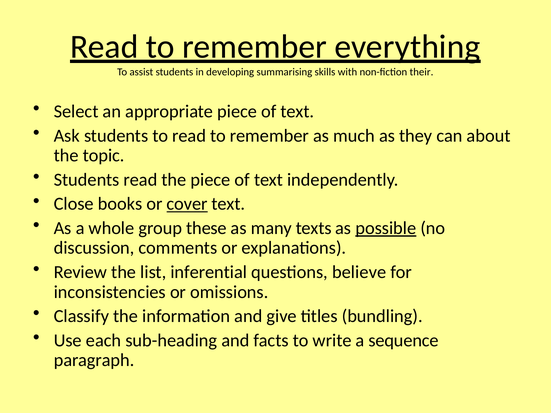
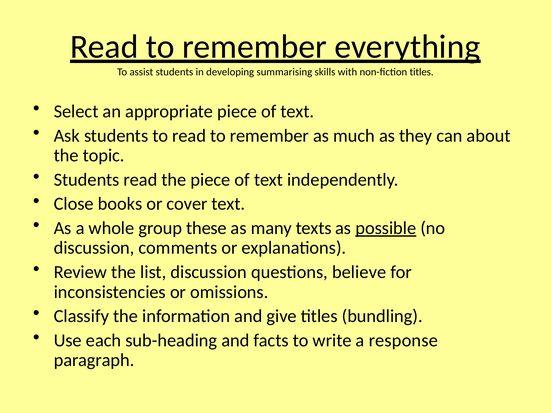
non-fiction their: their -> titles
cover underline: present -> none
list inferential: inferential -> discussion
sequence: sequence -> response
